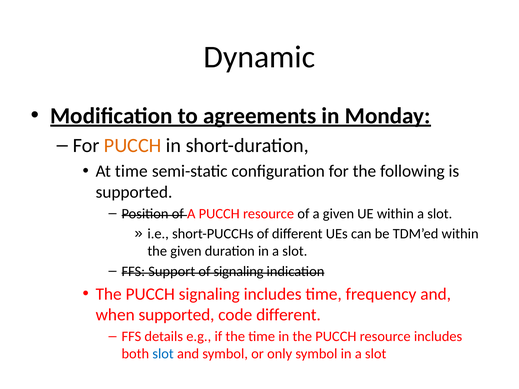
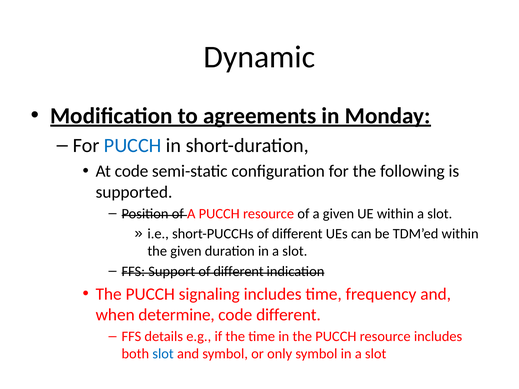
PUCCH at (133, 146) colour: orange -> blue
At time: time -> code
Support of signaling: signaling -> different
when supported: supported -> determine
